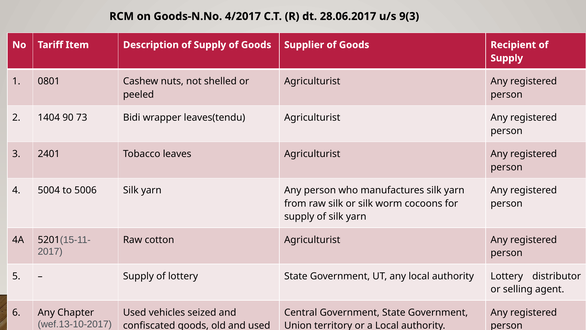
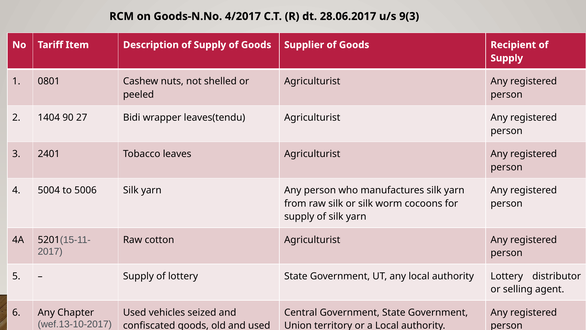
73: 73 -> 27
